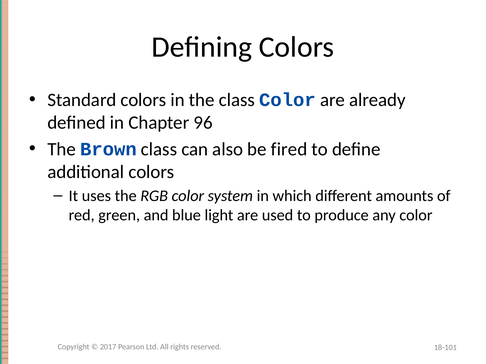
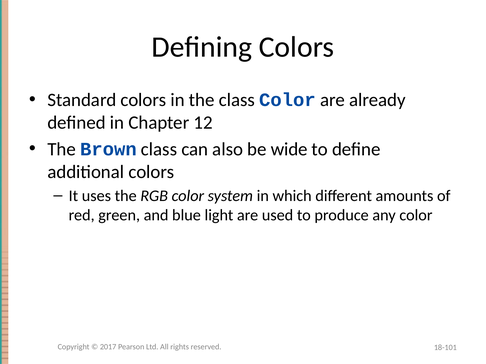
96: 96 -> 12
fired: fired -> wide
